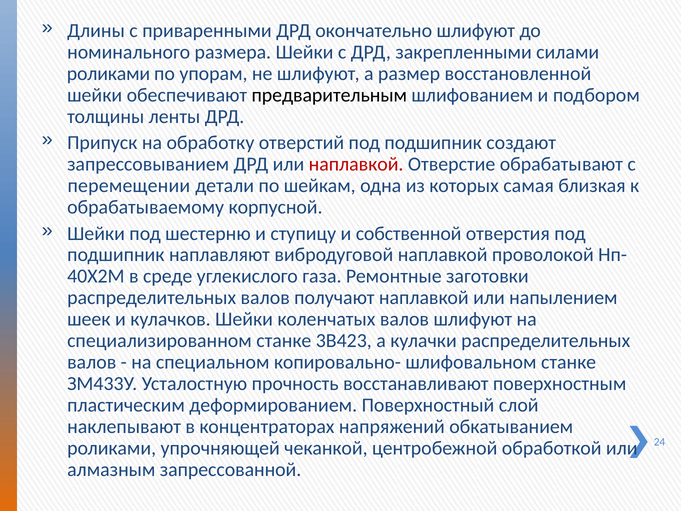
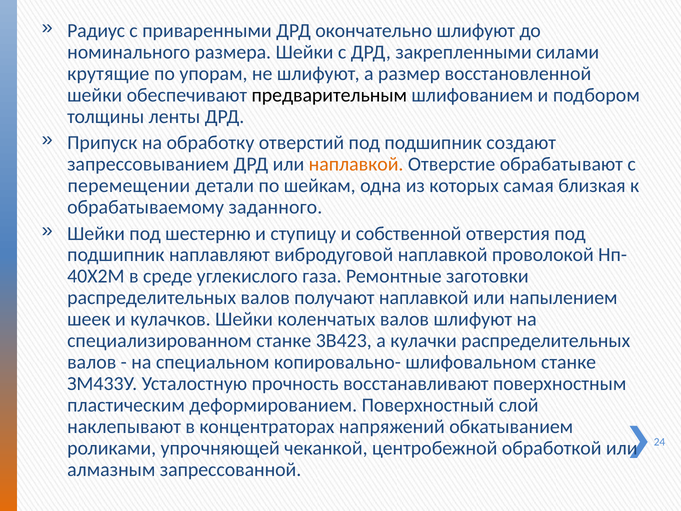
Длины: Длины -> Радиус
роликами at (108, 74): роликами -> крутящие
наплавкой at (356, 164) colour: red -> orange
корпусной: корпусной -> заданного
